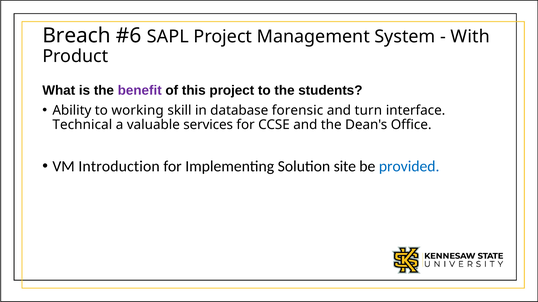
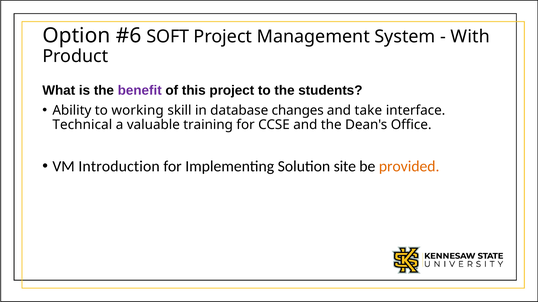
Breach: Breach -> Option
SAPL: SAPL -> SOFT
forensic: forensic -> changes
turn: turn -> take
services: services -> training
provided colour: blue -> orange
